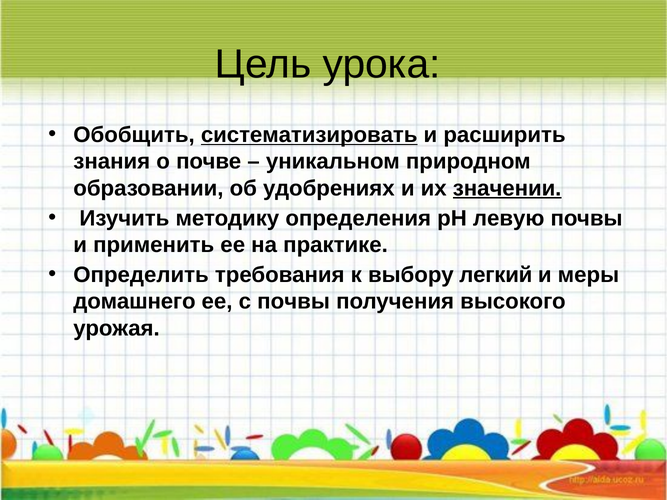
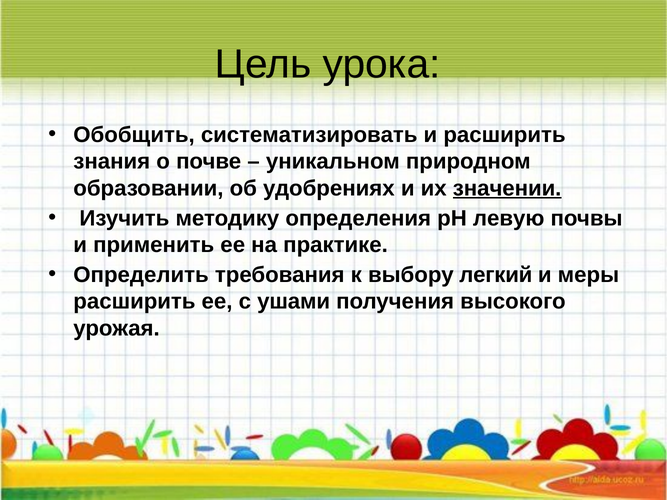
систематизировать underline: present -> none
домашнего at (135, 302): домашнего -> расширить
с почвы: почвы -> ушами
